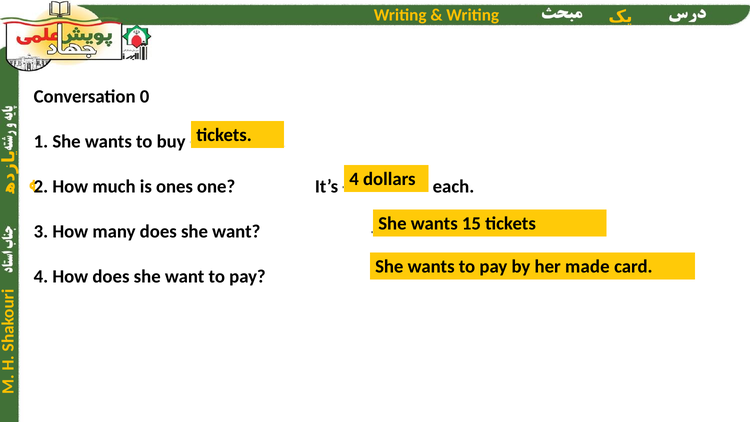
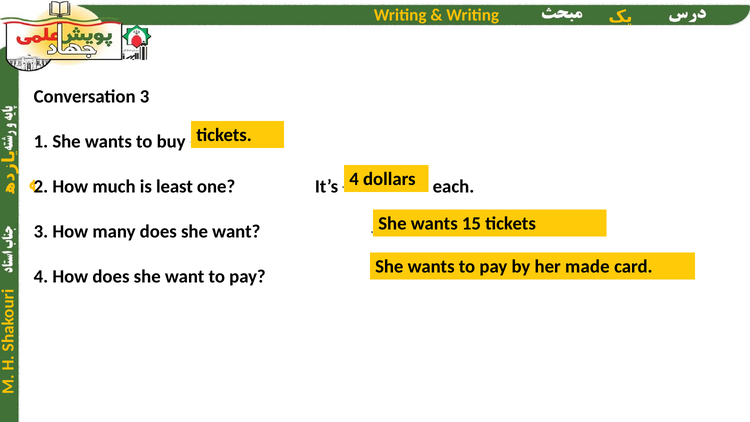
Conversation 0: 0 -> 3
ones: ones -> least
